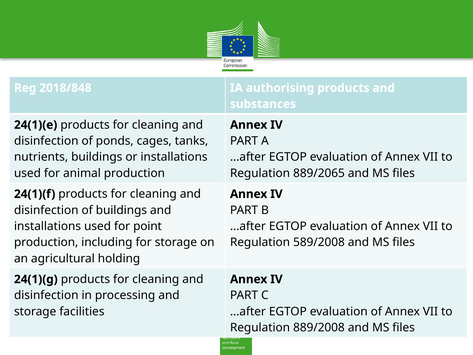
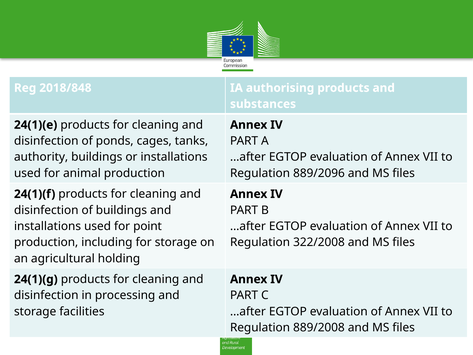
nutrients: nutrients -> authority
889/2065: 889/2065 -> 889/2096
589/2008: 589/2008 -> 322/2008
